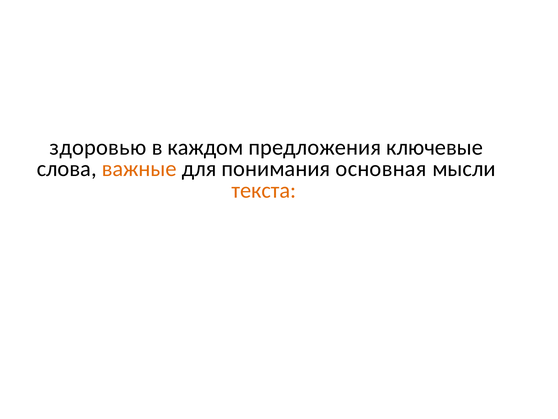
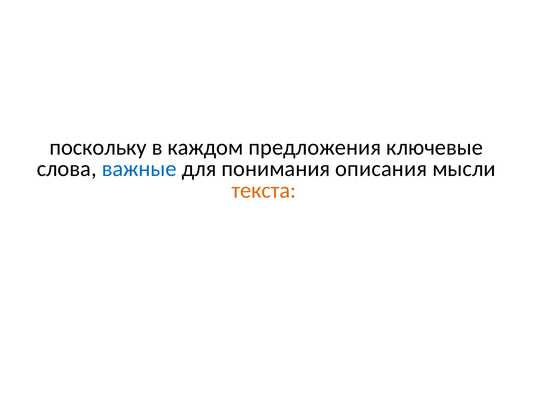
здоровью: здоровью -> поскольку
важные colour: orange -> blue
основная: основная -> описания
